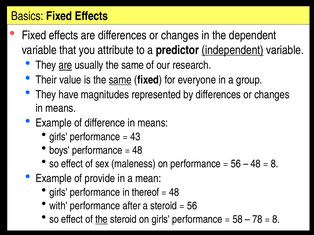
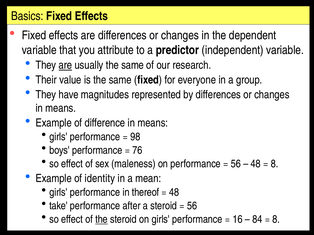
independent underline: present -> none
same at (120, 80) underline: present -> none
43: 43 -> 98
48 at (137, 151): 48 -> 76
provide: provide -> identity
with: with -> take
58: 58 -> 16
78: 78 -> 84
